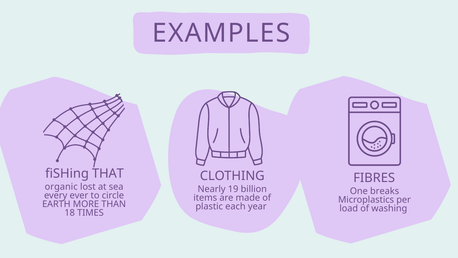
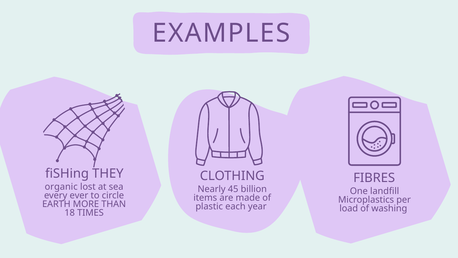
THAT: THAT -> THEY
19: 19 -> 45
breaks: breaks -> landfill
